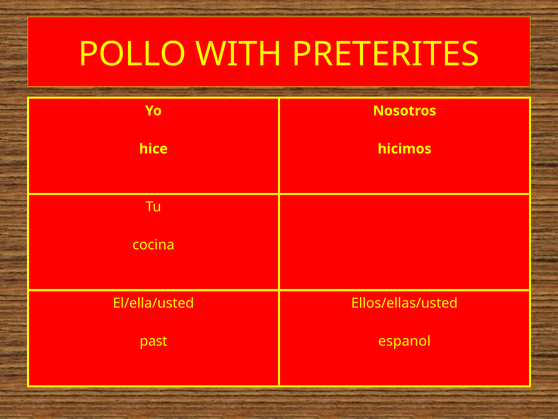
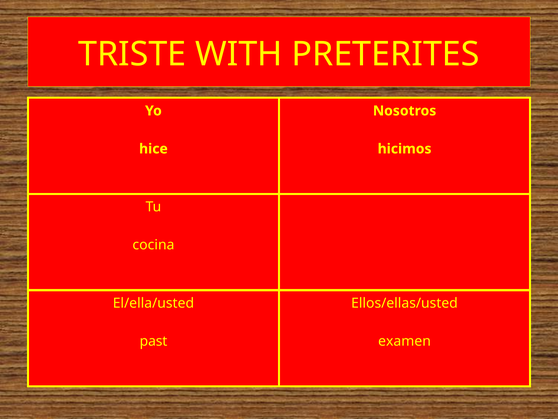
POLLO: POLLO -> TRISTE
espanol: espanol -> examen
